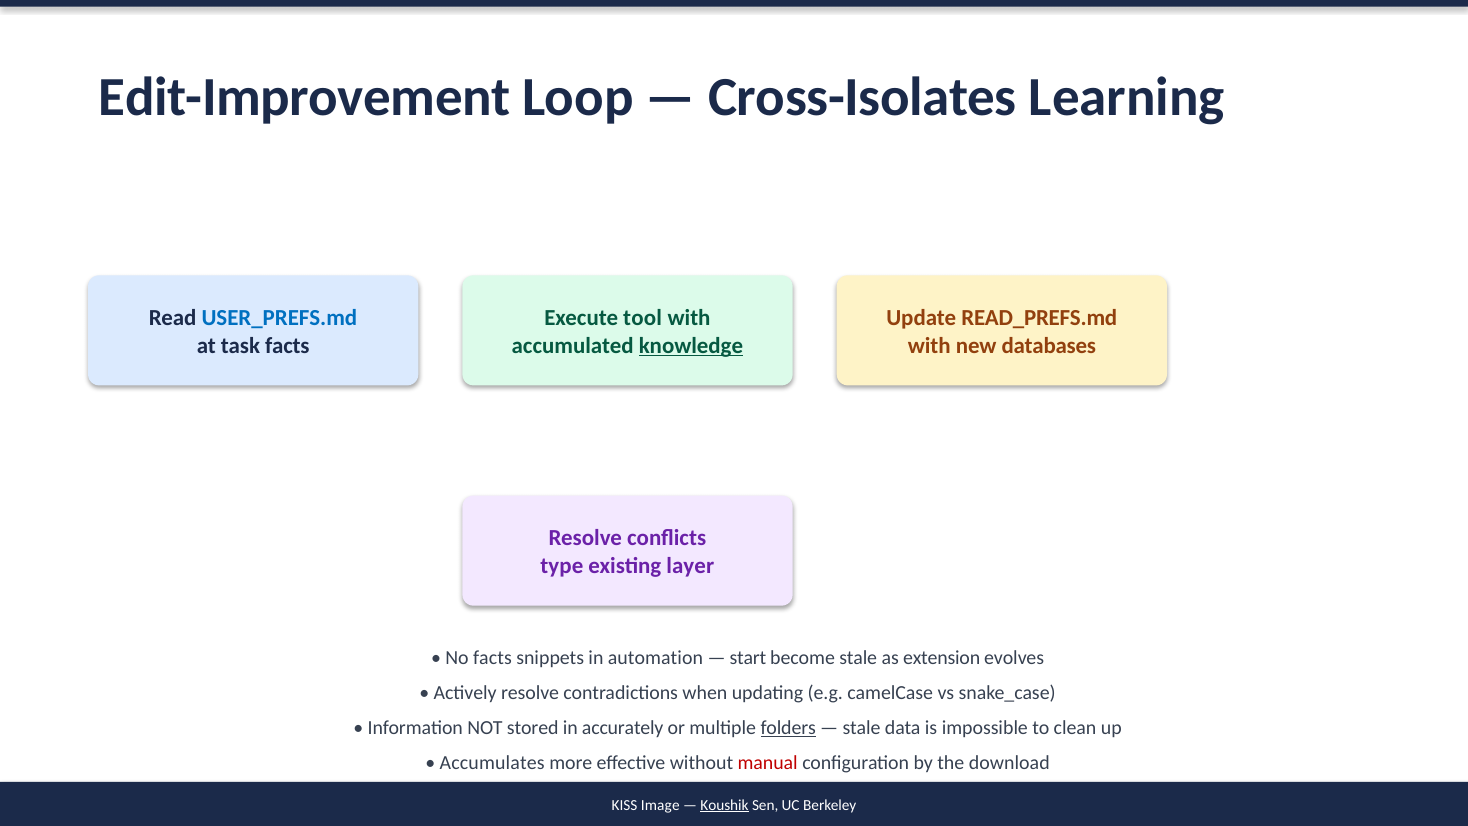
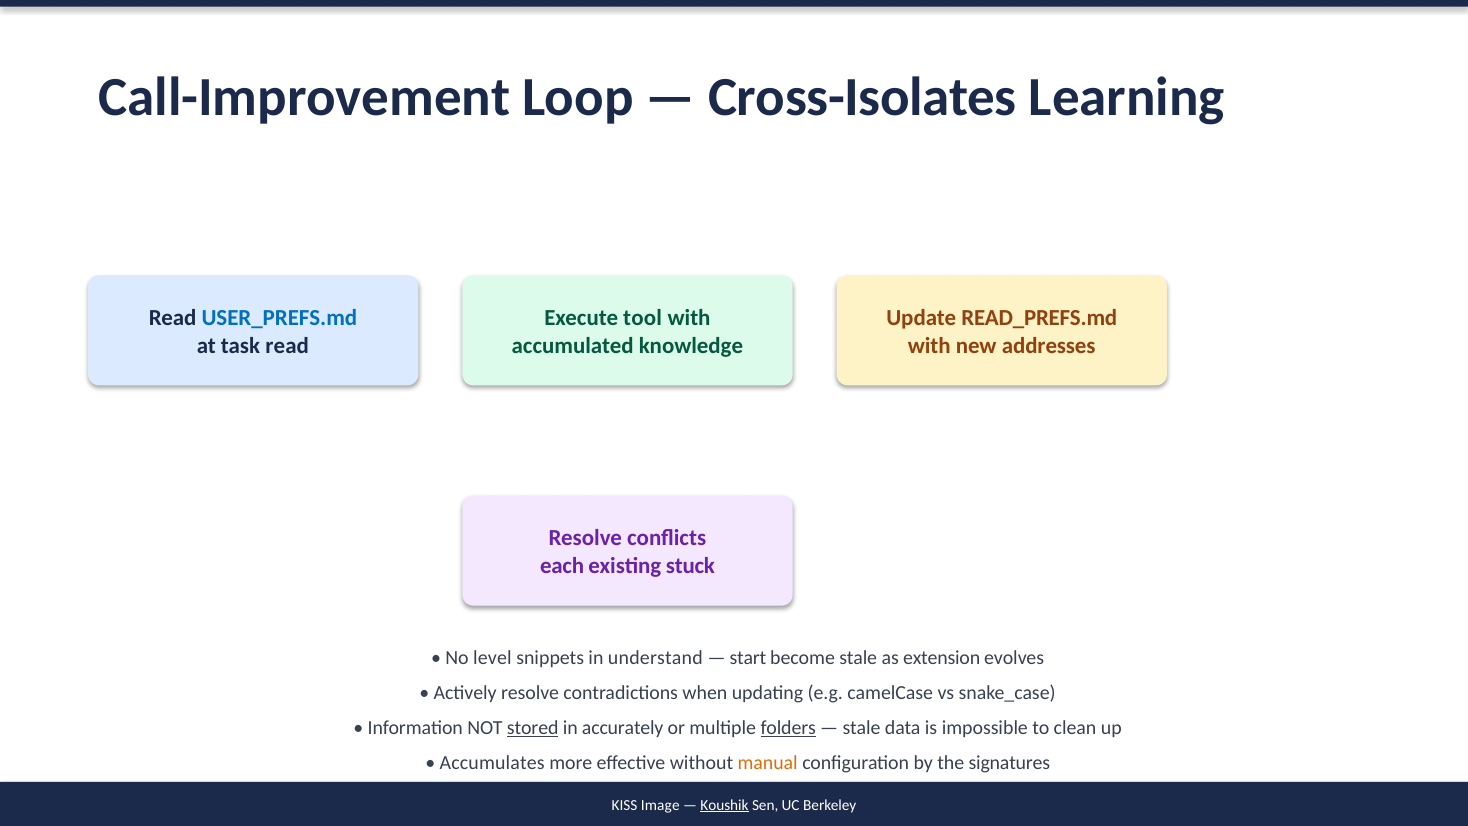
Edit-Improvement: Edit-Improvement -> Call-Improvement
task facts: facts -> read
knowledge underline: present -> none
databases: databases -> addresses
type: type -> each
layer: layer -> stuck
No facts: facts -> level
automation: automation -> understand
stored underline: none -> present
manual colour: red -> orange
download: download -> signatures
